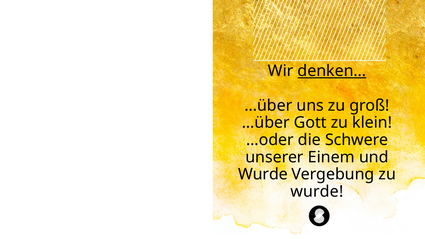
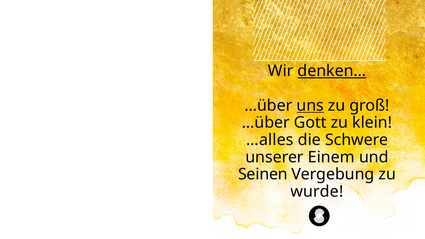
uns underline: none -> present
…oder: …oder -> …alles
Wurde at (263, 174): Wurde -> Seinen
